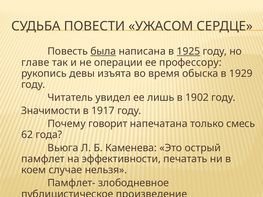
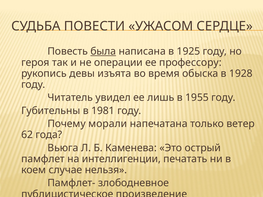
1925 underline: present -> none
главе: главе -> героя
1929: 1929 -> 1928
1902: 1902 -> 1955
Значимости: Значимости -> Губительны
1917: 1917 -> 1981
говорит: говорит -> морали
смесь: смесь -> ветер
эффективности: эффективности -> интеллигенции
